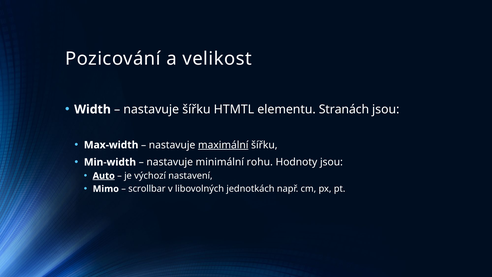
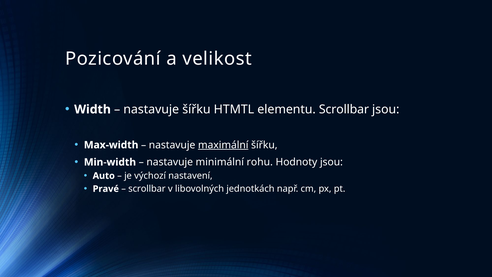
elementu Stranách: Stranách -> Scrollbar
Auto underline: present -> none
Mimo: Mimo -> Pravé
